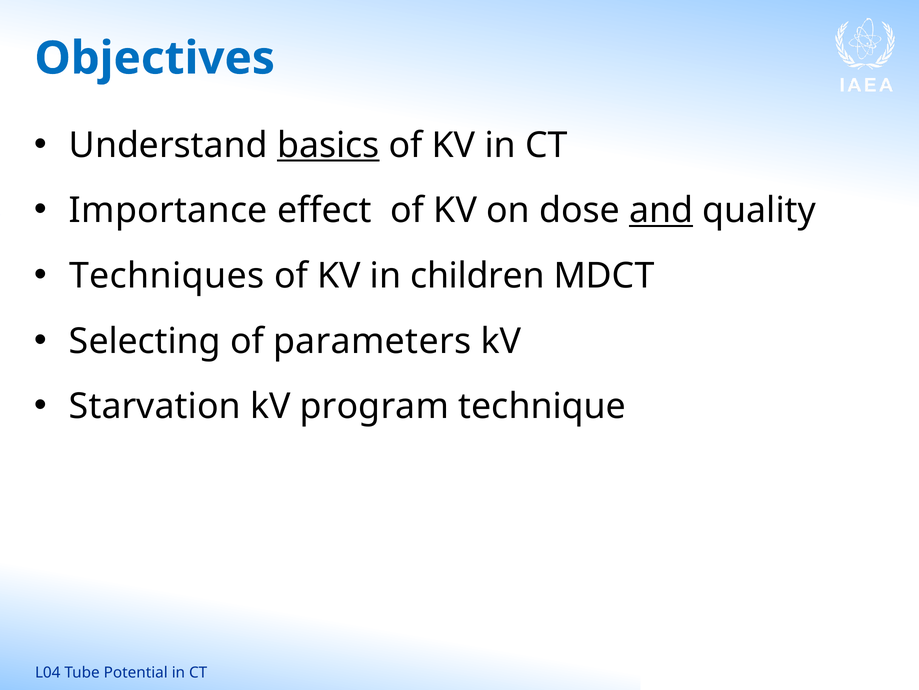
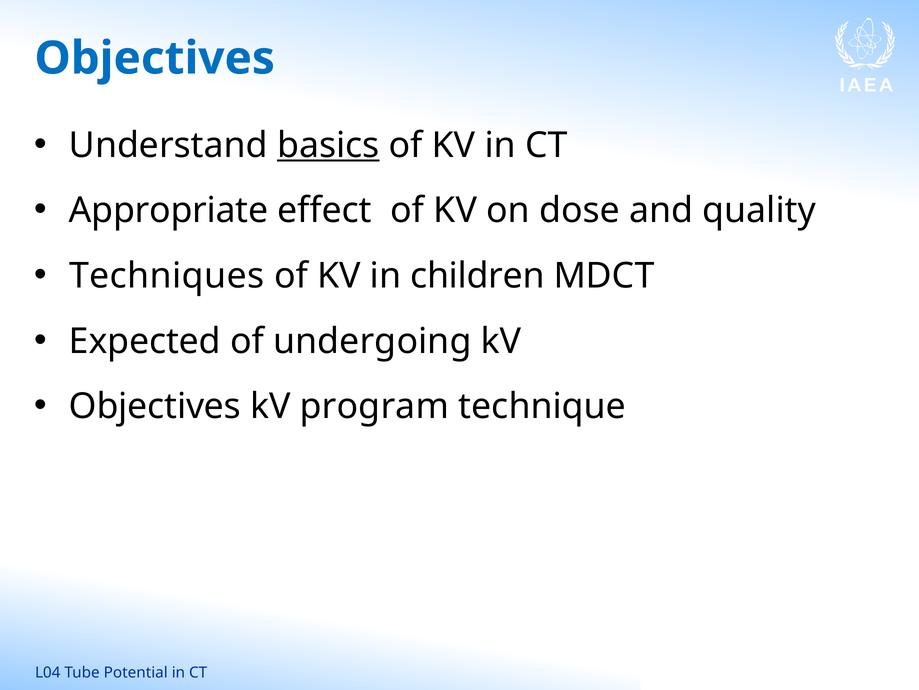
Importance: Importance -> Appropriate
and underline: present -> none
Selecting: Selecting -> Expected
parameters: parameters -> undergoing
Starvation at (155, 406): Starvation -> Objectives
